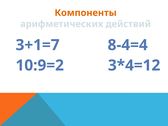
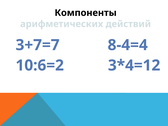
Компоненты colour: orange -> black
3+1=7: 3+1=7 -> 3+7=7
10:9=2: 10:9=2 -> 10:6=2
